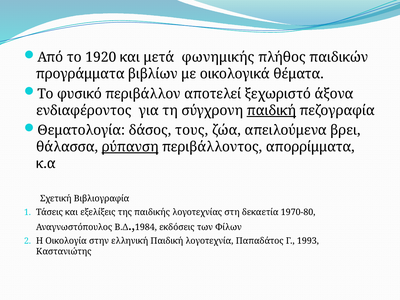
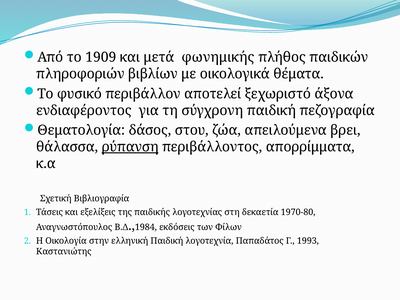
1920: 1920 -> 1909
προγράμματα: προγράμματα -> πληροφοριών
παιδική at (271, 110) underline: present -> none
τους: τους -> στου
